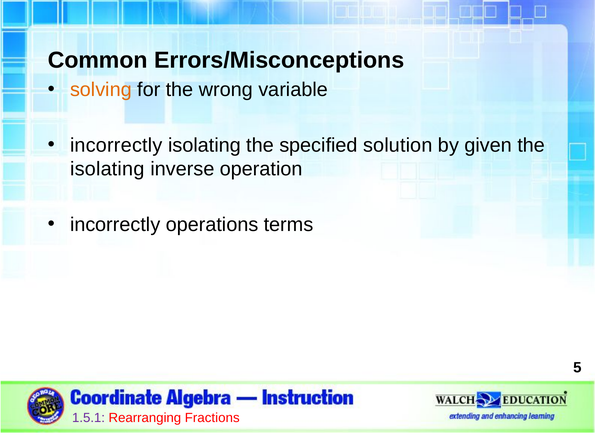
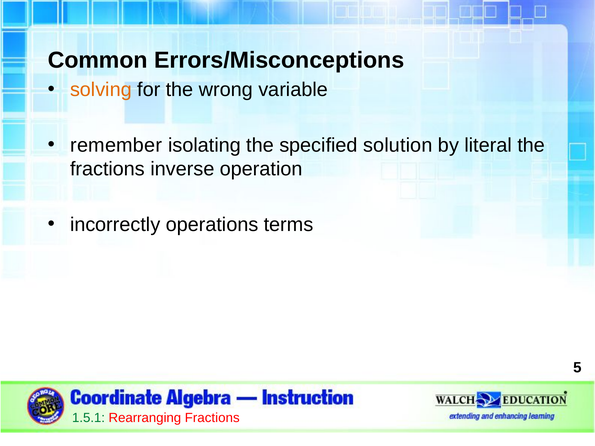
incorrectly at (116, 145): incorrectly -> remember
given: given -> literal
isolating at (107, 169): isolating -> fractions
1.5.1 colour: purple -> green
